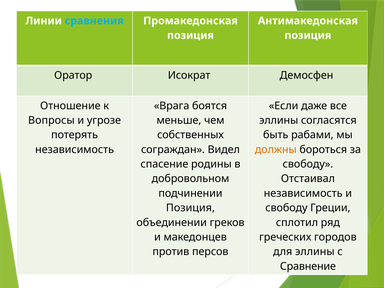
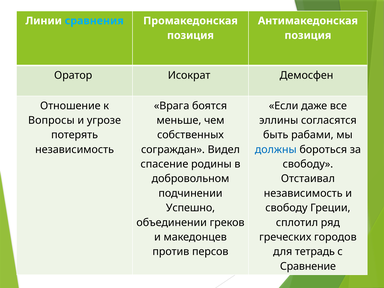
должны colour: orange -> blue
Позиция at (190, 208): Позиция -> Успешно
для эллины: эллины -> тетрадь
